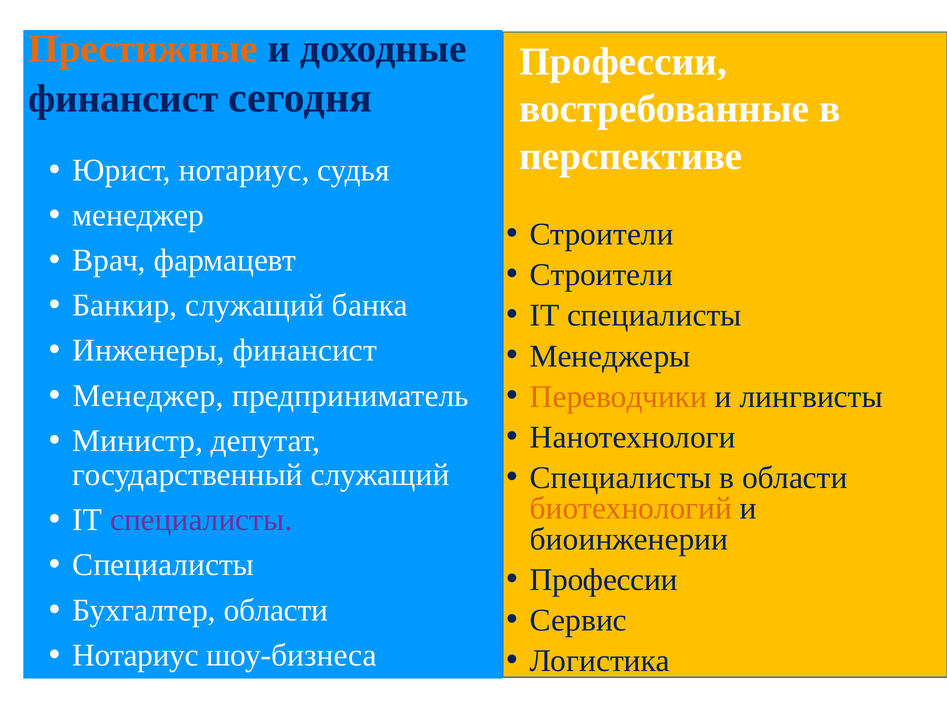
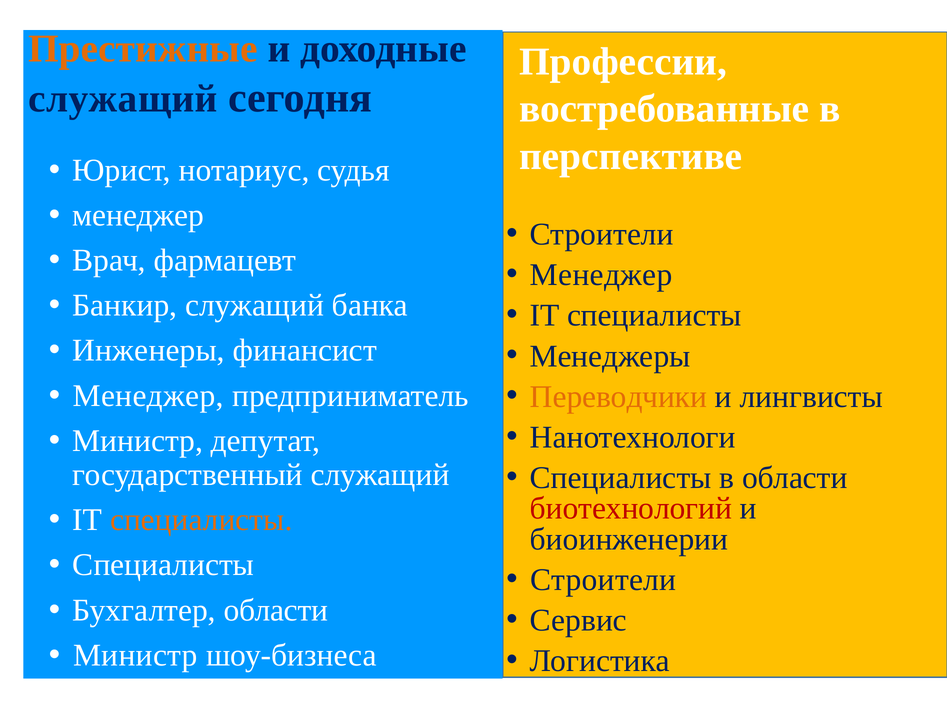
финансист at (123, 99): финансист -> служащий
Строители at (601, 275): Строители -> Менеджер
биотехнологий colour: orange -> red
специалисты at (201, 520) colour: purple -> orange
Профессии at (604, 580): Профессии -> Строители
Нотариус at (136, 655): Нотариус -> Министр
